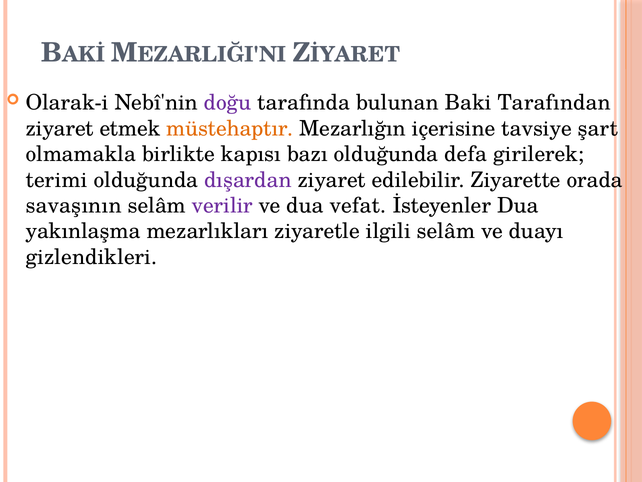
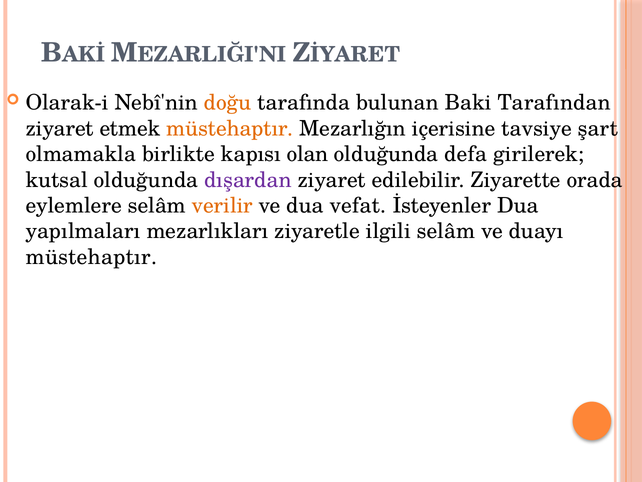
doğu colour: purple -> orange
bazı: bazı -> olan
terimi: terimi -> kutsal
savaşının: savaşının -> eylemlere
verilir colour: purple -> orange
yakınlaşma: yakınlaşma -> yapılmaları
gizlendikleri at (91, 257): gizlendikleri -> müstehaptır
